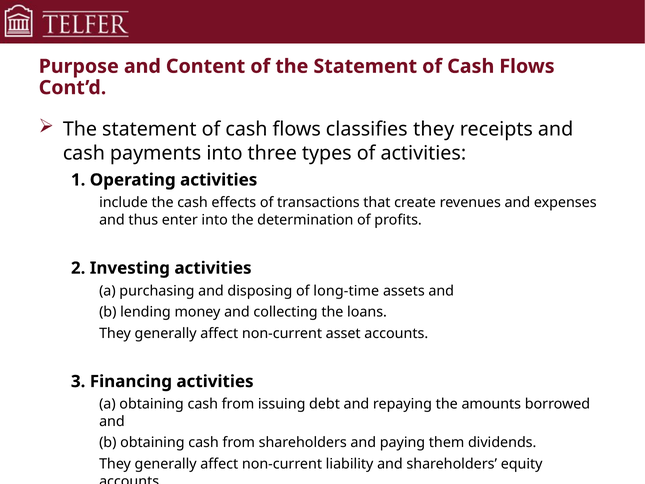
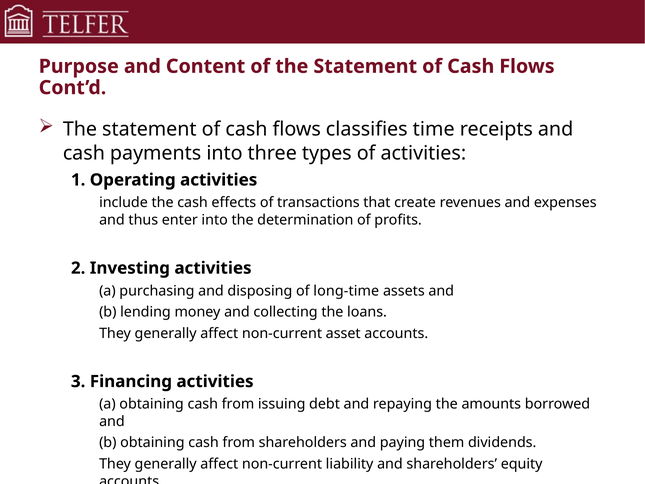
classifies they: they -> time
